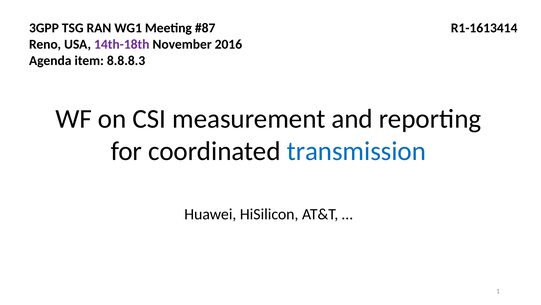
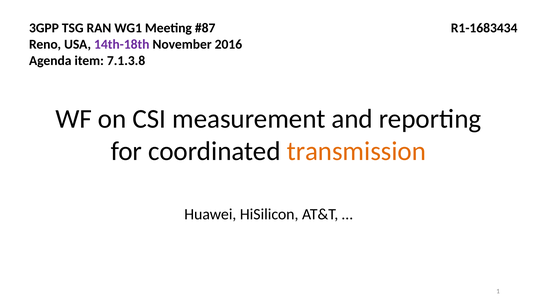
R1-1613414: R1-1613414 -> R1-1683434
8.8.8.3: 8.8.8.3 -> 7.1.3.8
transmission colour: blue -> orange
